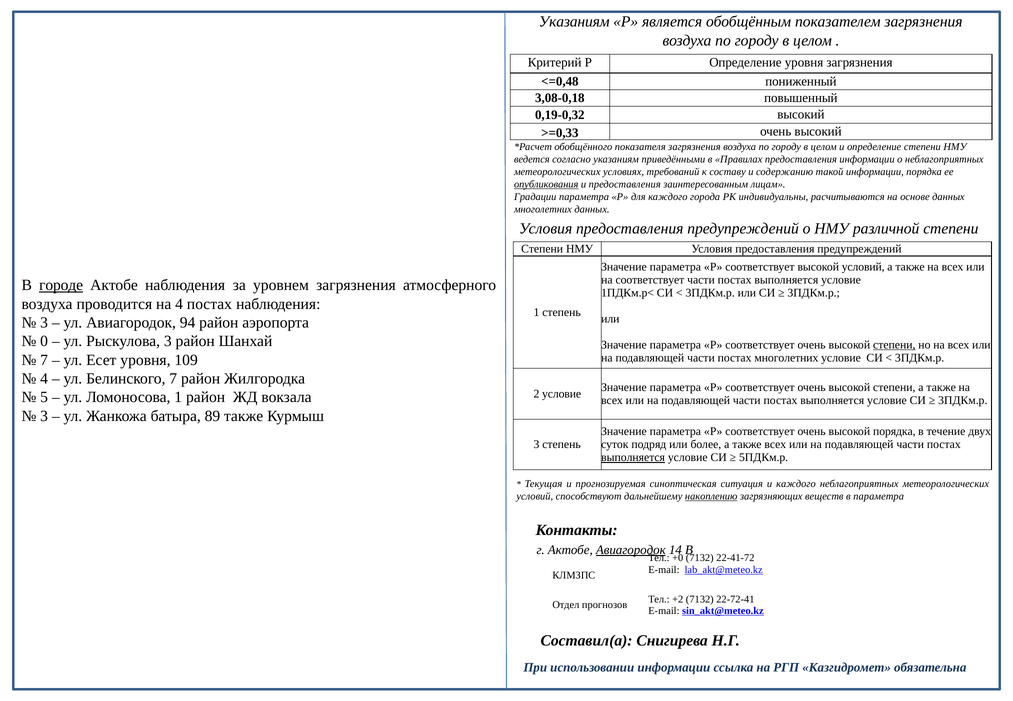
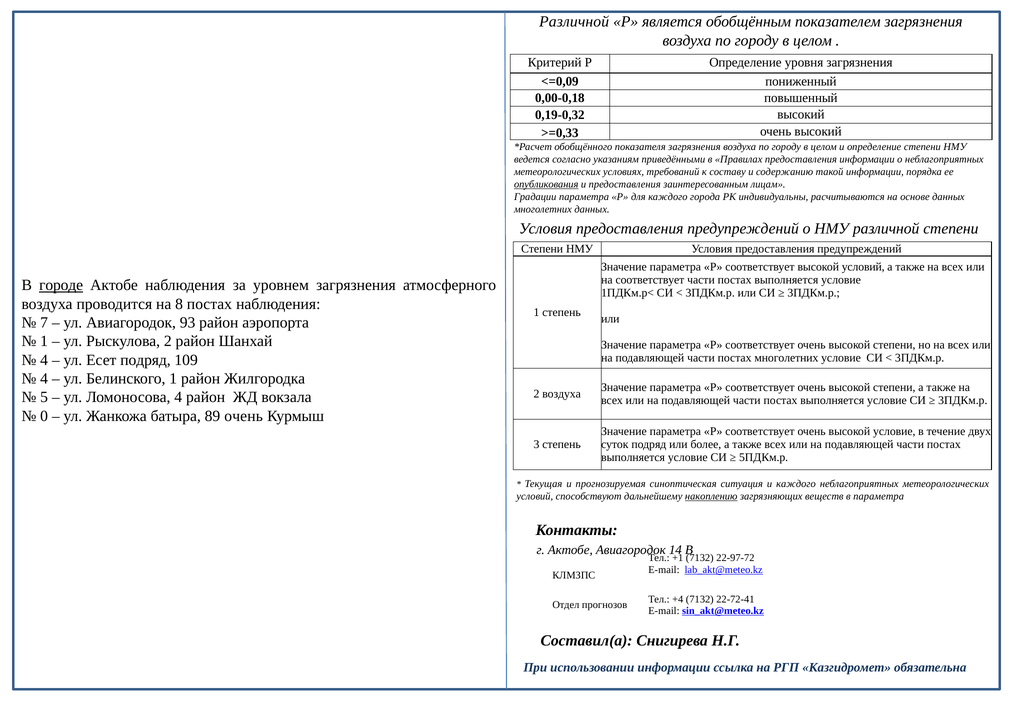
Указаниям at (574, 22): Указаниям -> Различной
<=0,48: <=0,48 -> <=0,09
3,08-0,18: 3,08-0,18 -> 0,00-0,18
на 4: 4 -> 8
3 at (44, 323): 3 -> 7
94: 94 -> 93
0 at (44, 341): 0 -> 1
Рыскулова 3: 3 -> 2
степени at (894, 345) underline: present -> none
7 at (44, 360): 7 -> 4
Есет уровня: уровня -> подряд
Белинского 7: 7 -> 1
2 условие: условие -> воздуха
Ломоносова 1: 1 -> 4
3 at (44, 416): 3 -> 0
89 также: также -> очень
высокой порядка: порядка -> условие
выполняется at (633, 458) underline: present -> none
Авиагородок at (631, 550) underline: present -> none
+0: +0 -> +1
22-41-72: 22-41-72 -> 22-97-72
+2: +2 -> +4
